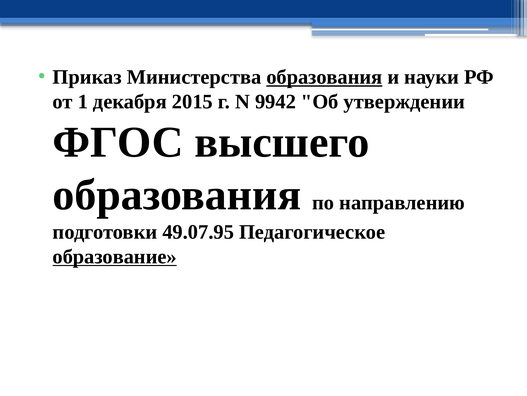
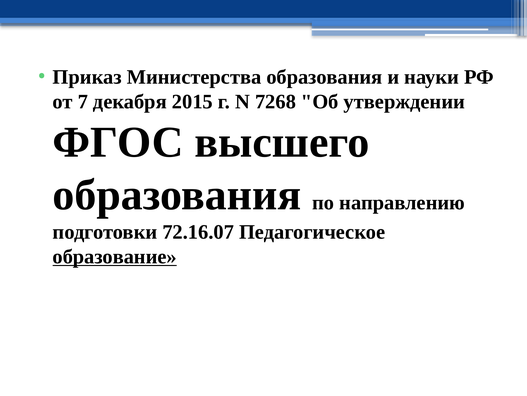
образования at (324, 77) underline: present -> none
1: 1 -> 7
9942: 9942 -> 7268
49.07.95: 49.07.95 -> 72.16.07
